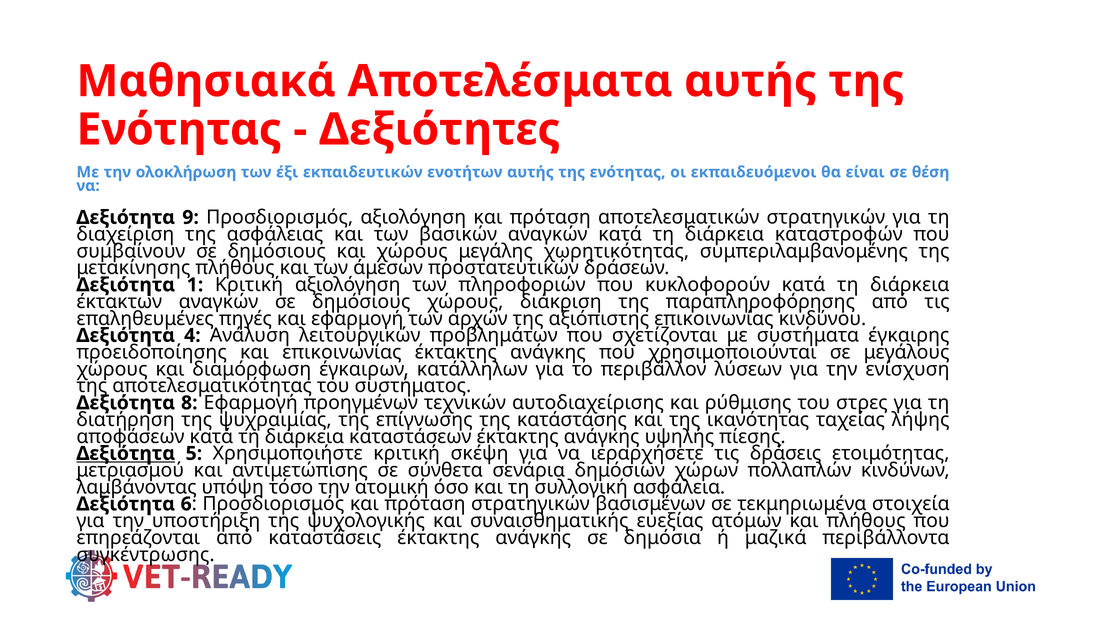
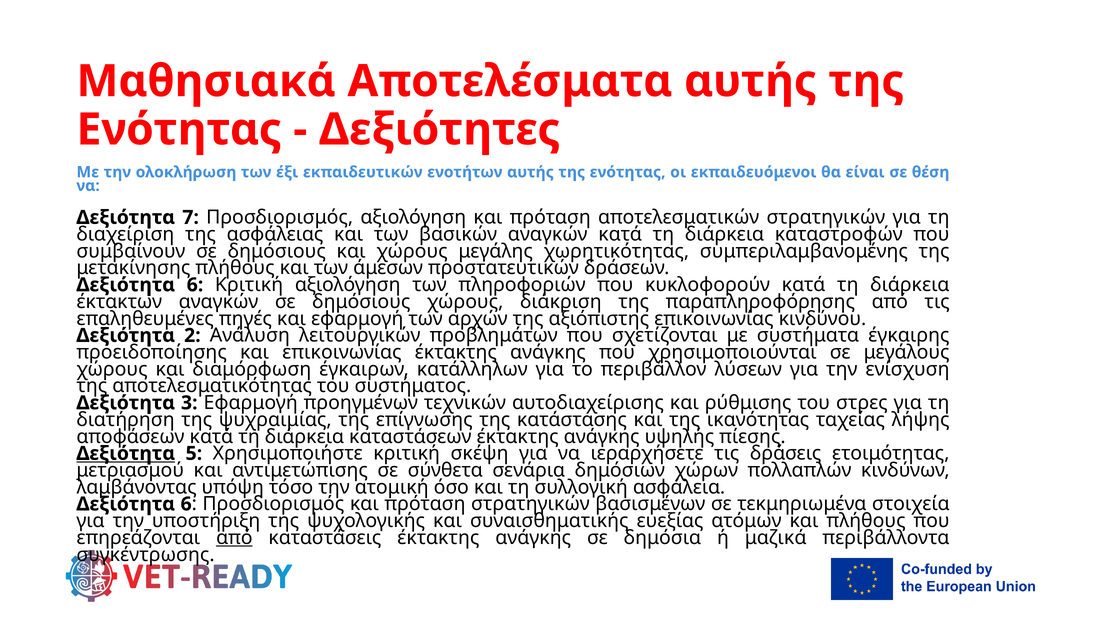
9: 9 -> 7
1 at (195, 285): 1 -> 6
4: 4 -> 2
8: 8 -> 3
από at (234, 538) underline: none -> present
